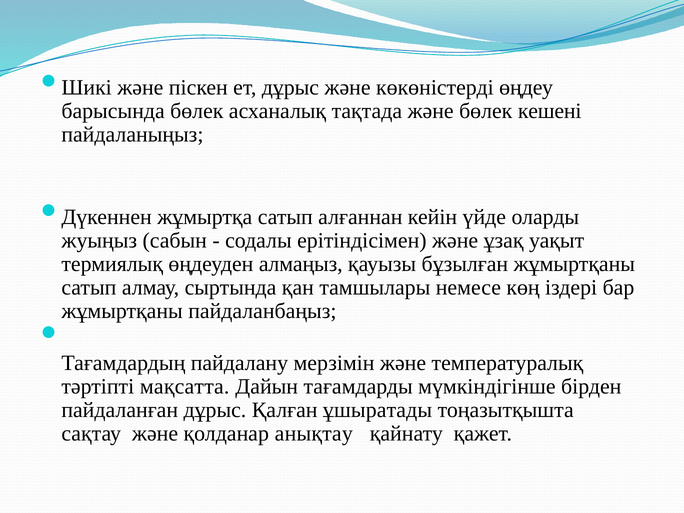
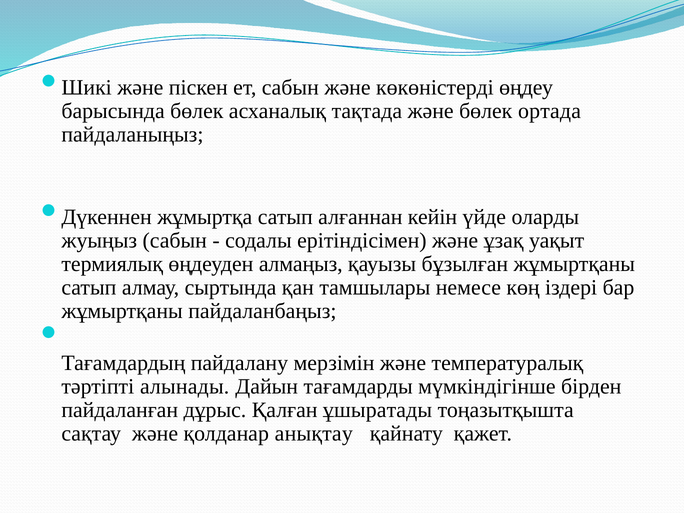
ет дұрыс: дұрыс -> сабын
кешені: кешені -> ортада
мақсатта: мақсатта -> алынады
